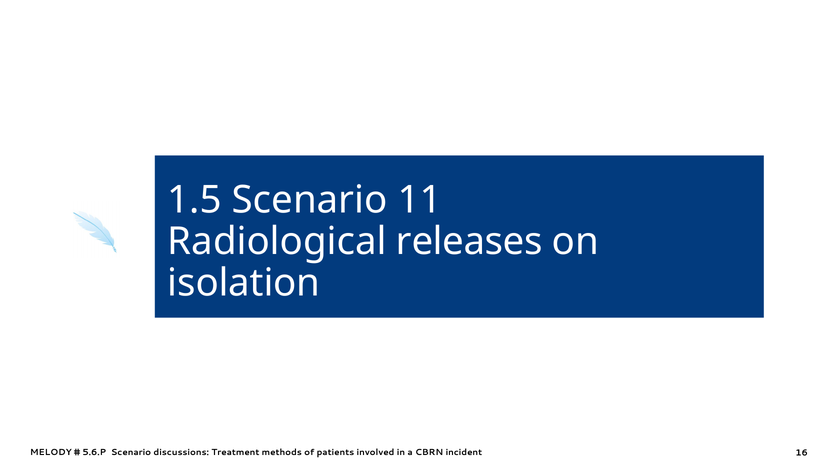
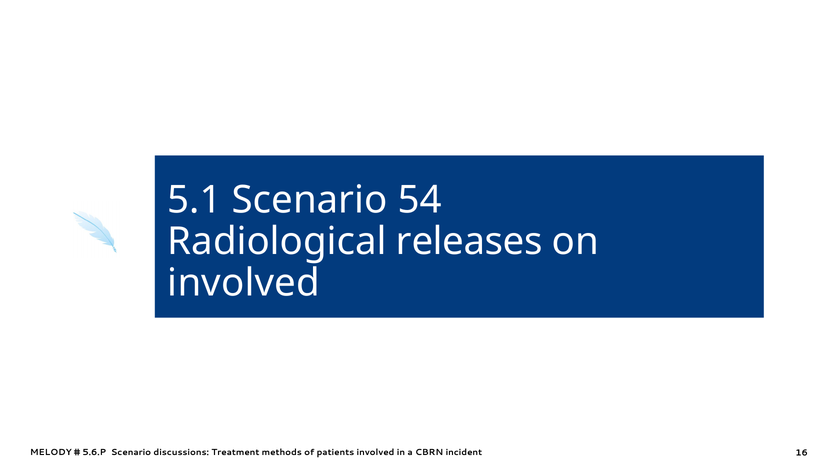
1.5: 1.5 -> 5.1
11: 11 -> 54
isolation at (244, 283): isolation -> involved
